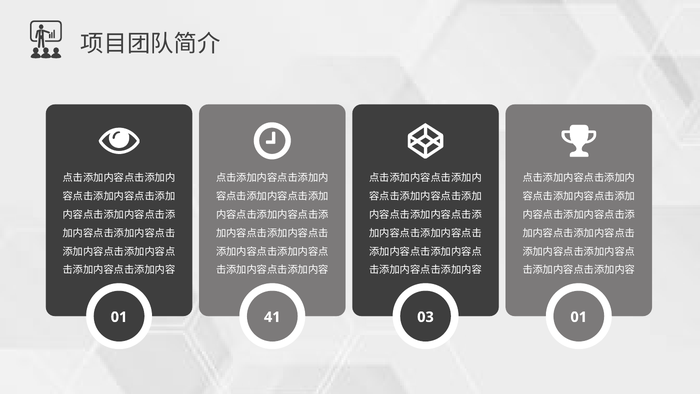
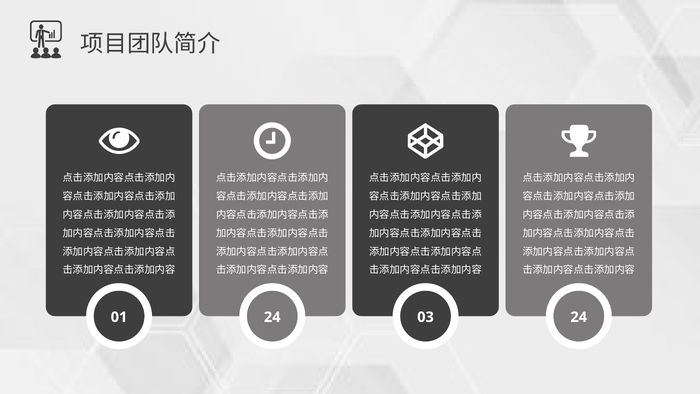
01 41: 41 -> 24
03 01: 01 -> 24
